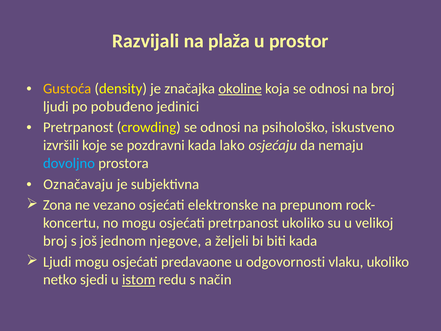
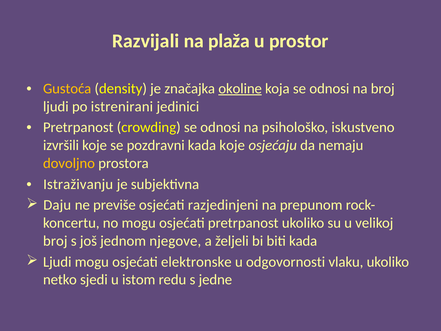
pobuđeno: pobuđeno -> istrenirani
kada lako: lako -> koje
dovoljno colour: light blue -> yellow
Označavaju: Označavaju -> Istraživanju
Zona: Zona -> Daju
vezano: vezano -> previše
elektronske: elektronske -> razjedinjeni
predavaone: predavaone -> elektronske
istom underline: present -> none
način: način -> jedne
